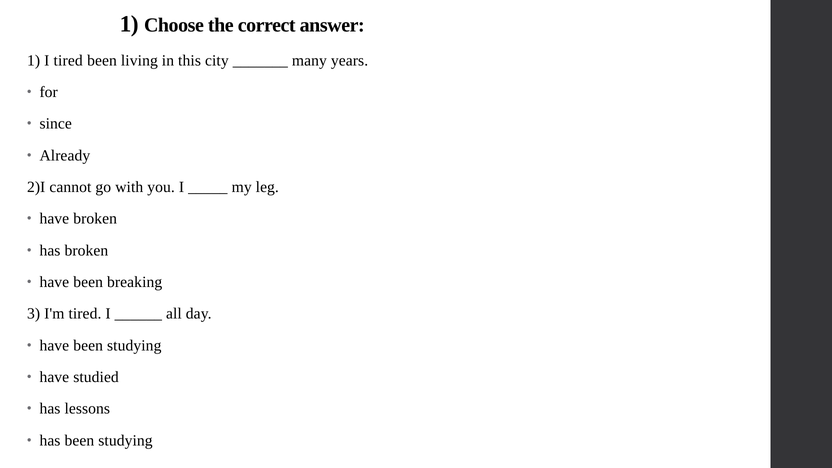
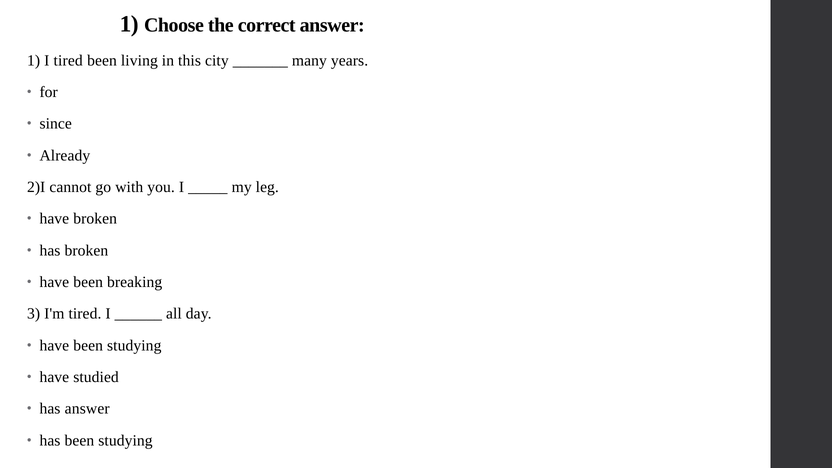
has lessons: lessons -> answer
